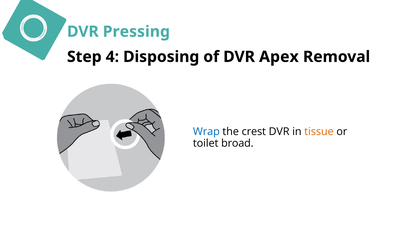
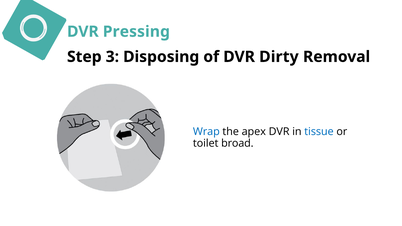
4: 4 -> 3
Apex: Apex -> Dirty
crest: crest -> apex
tissue colour: orange -> blue
